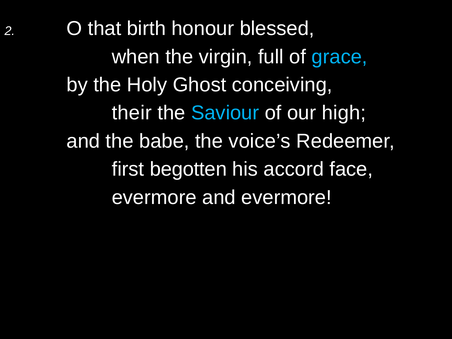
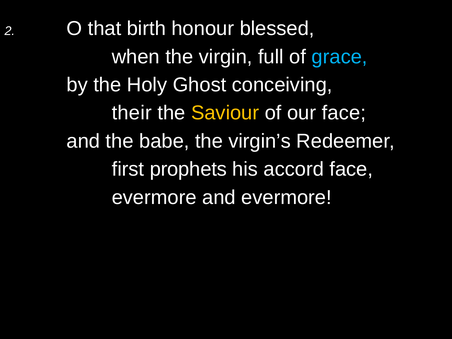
Saviour colour: light blue -> yellow
our high: high -> face
voice’s: voice’s -> virgin’s
begotten: begotten -> prophets
